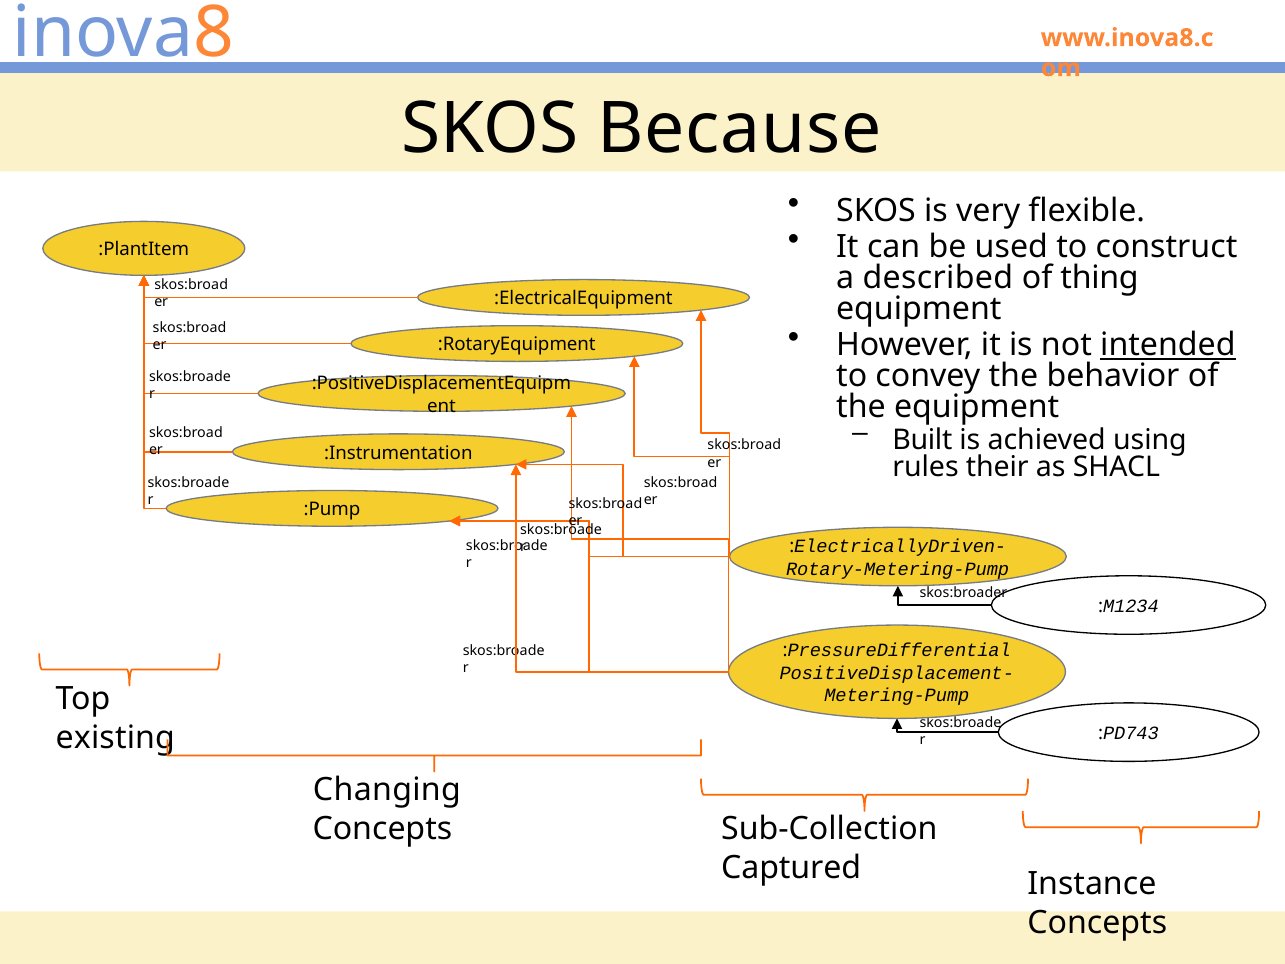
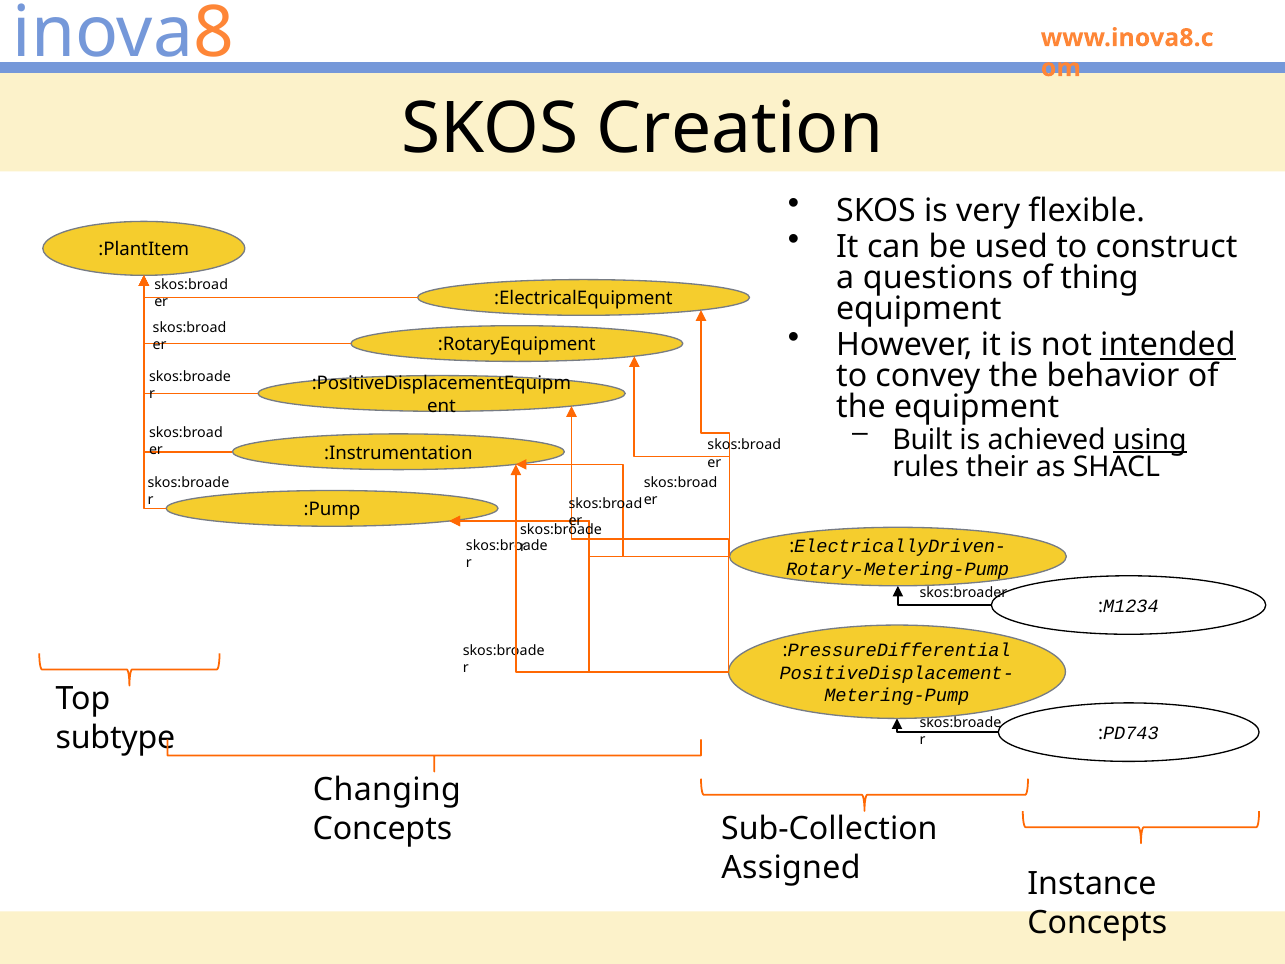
Because: Because -> Creation
described: described -> questions
using underline: none -> present
existing: existing -> subtype
Captured: Captured -> Assigned
